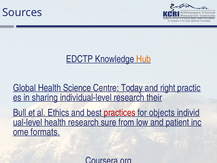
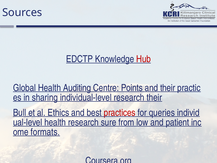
Hub colour: orange -> red
Science: Science -> Auditing
Today: Today -> Points
and right: right -> their
objects: objects -> queries
